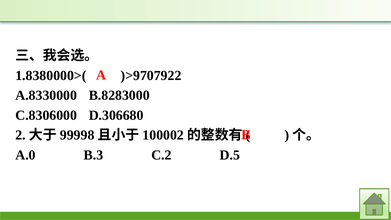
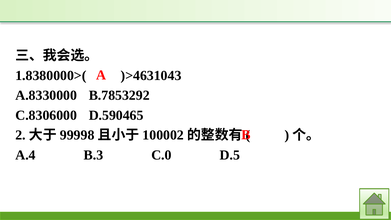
)>9707922: )>9707922 -> )>4631043
B.8283000: B.8283000 -> B.7853292
D.306680: D.306680 -> D.590465
A.0: A.0 -> A.4
C.2: C.2 -> C.0
